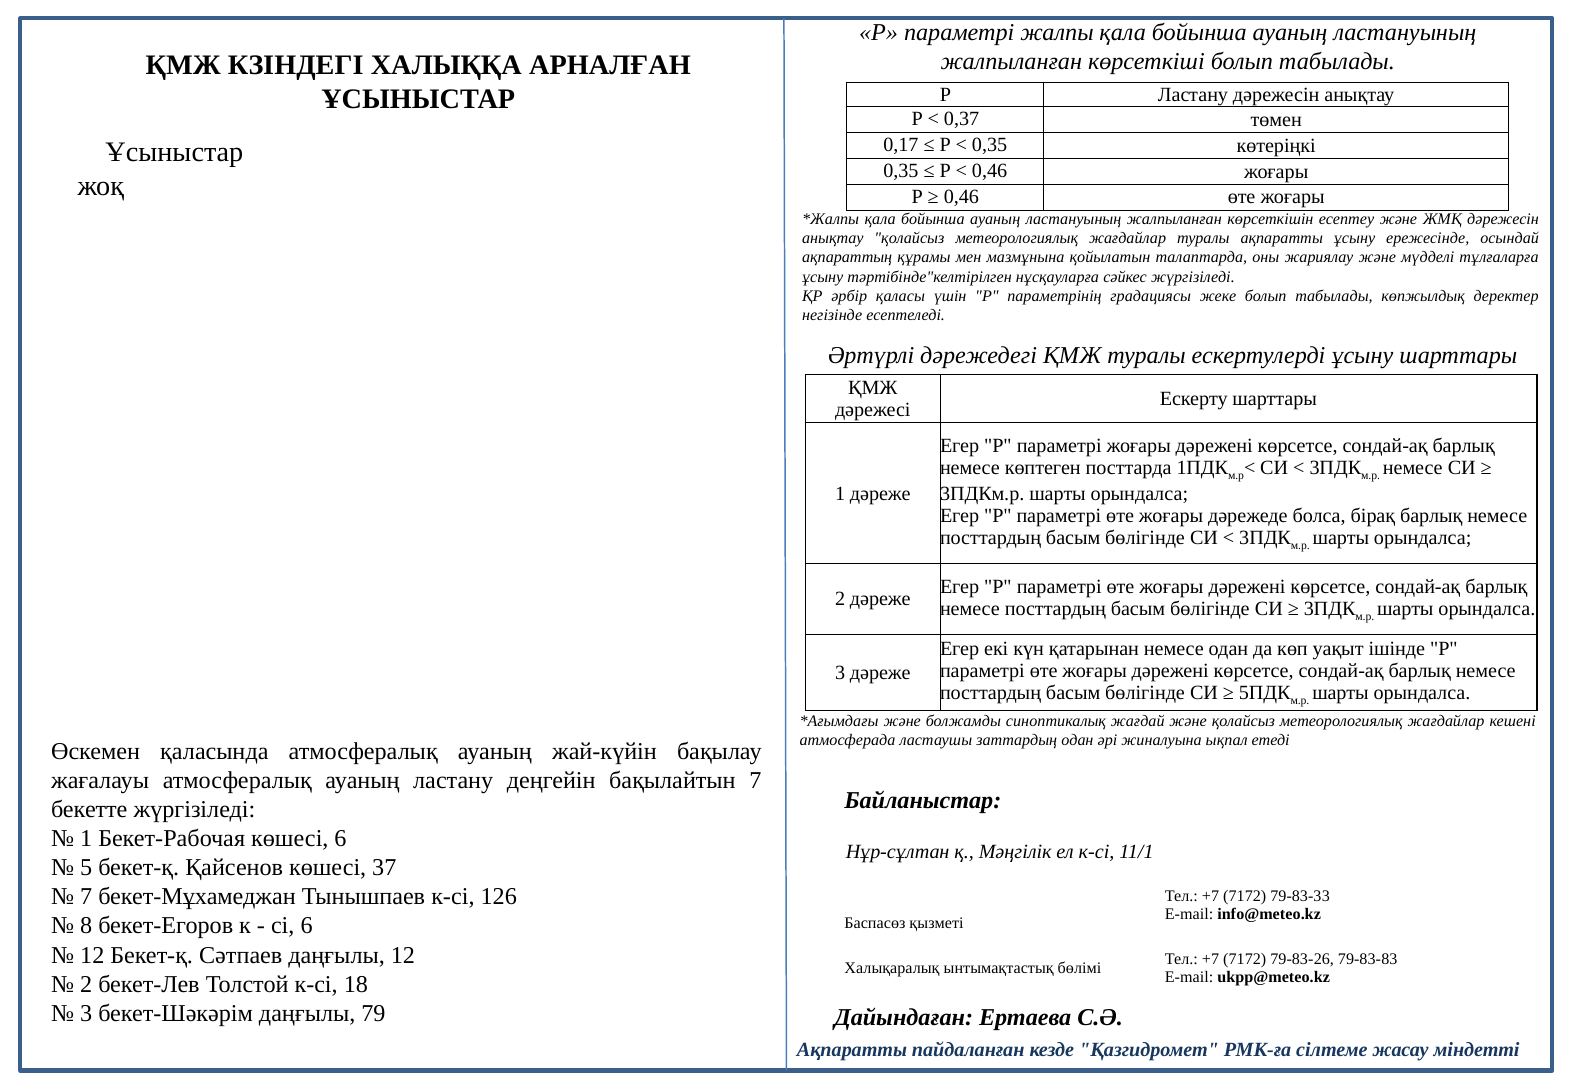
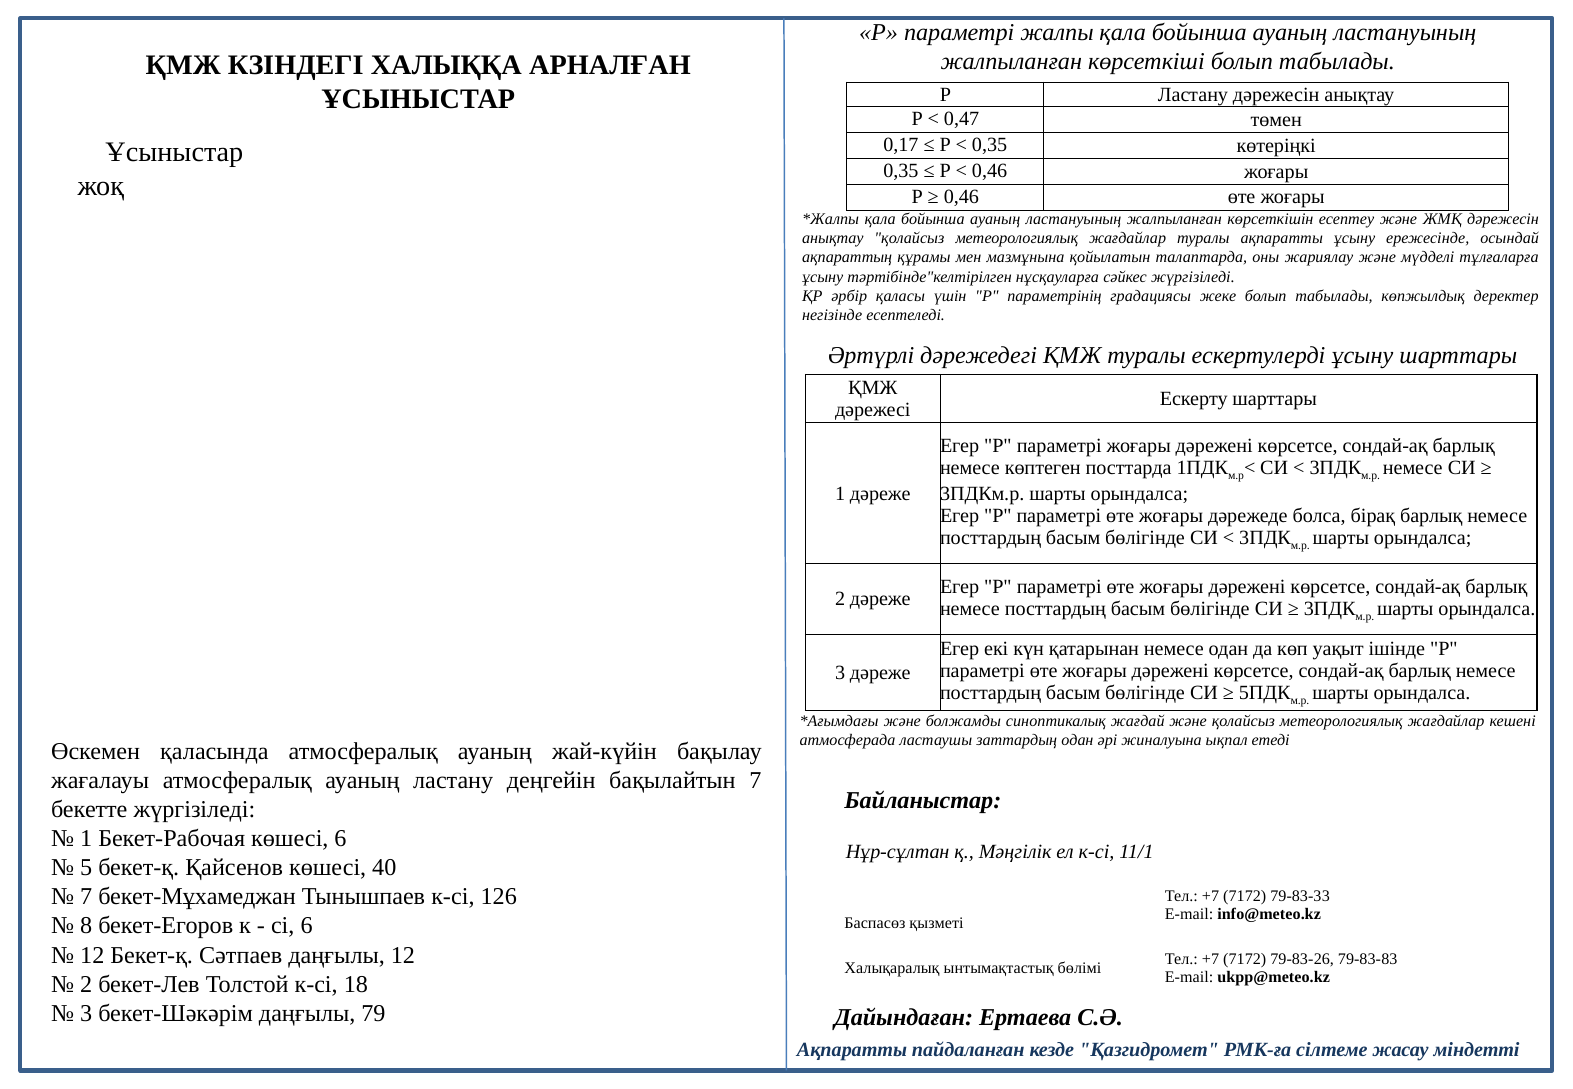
0,37: 0,37 -> 0,47
37: 37 -> 40
